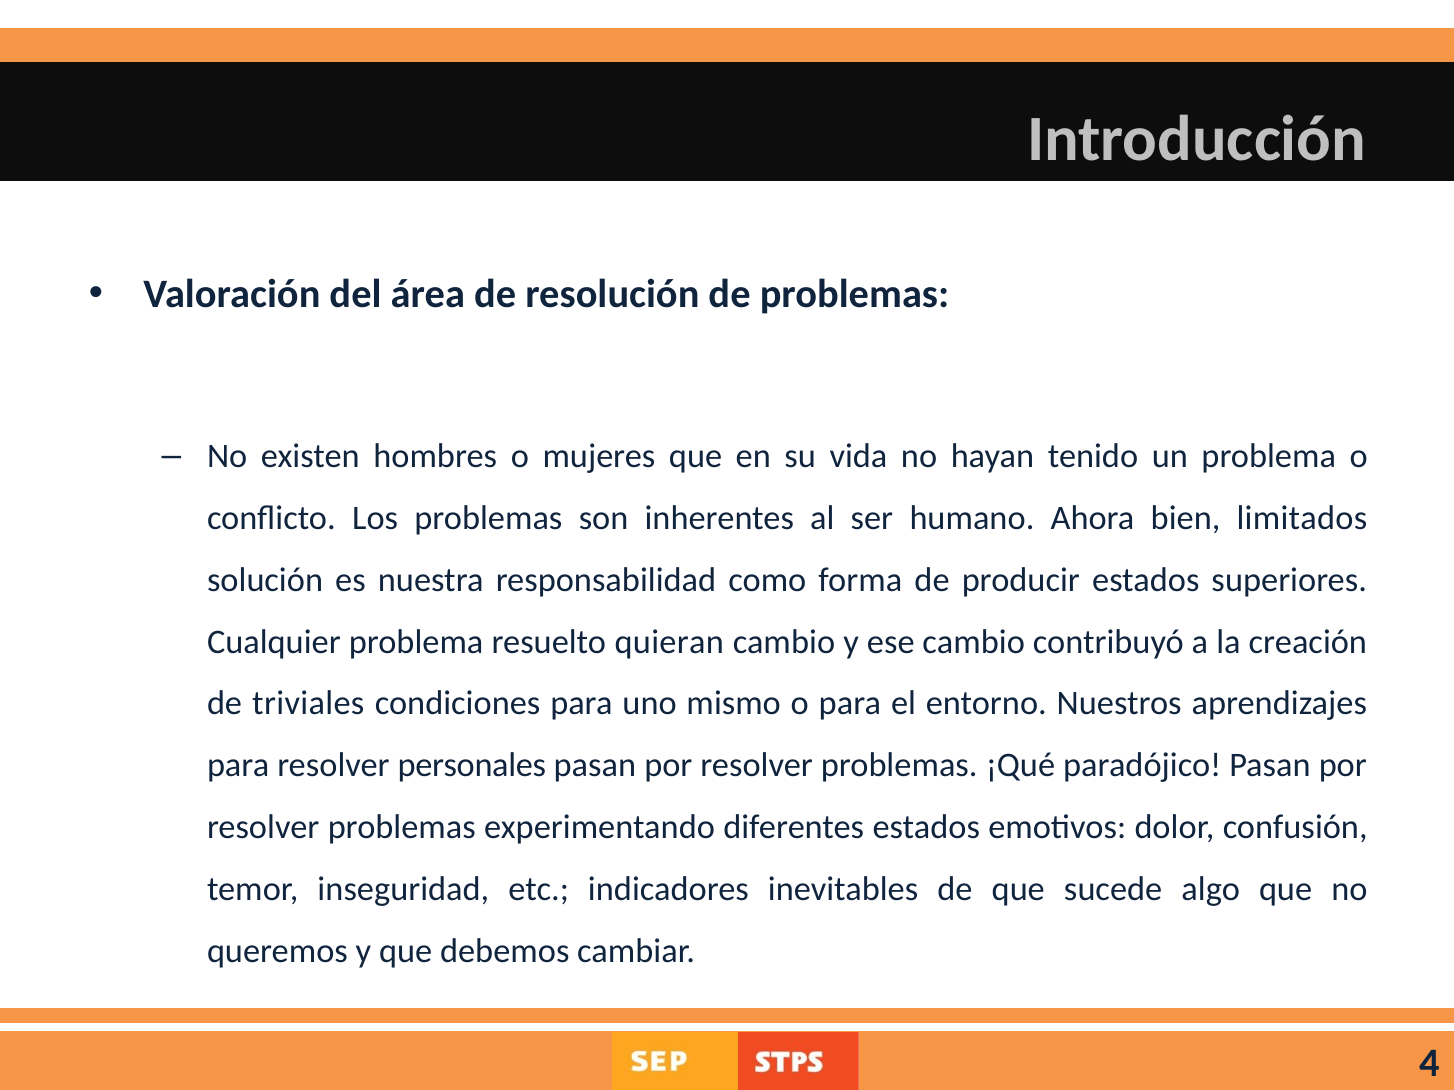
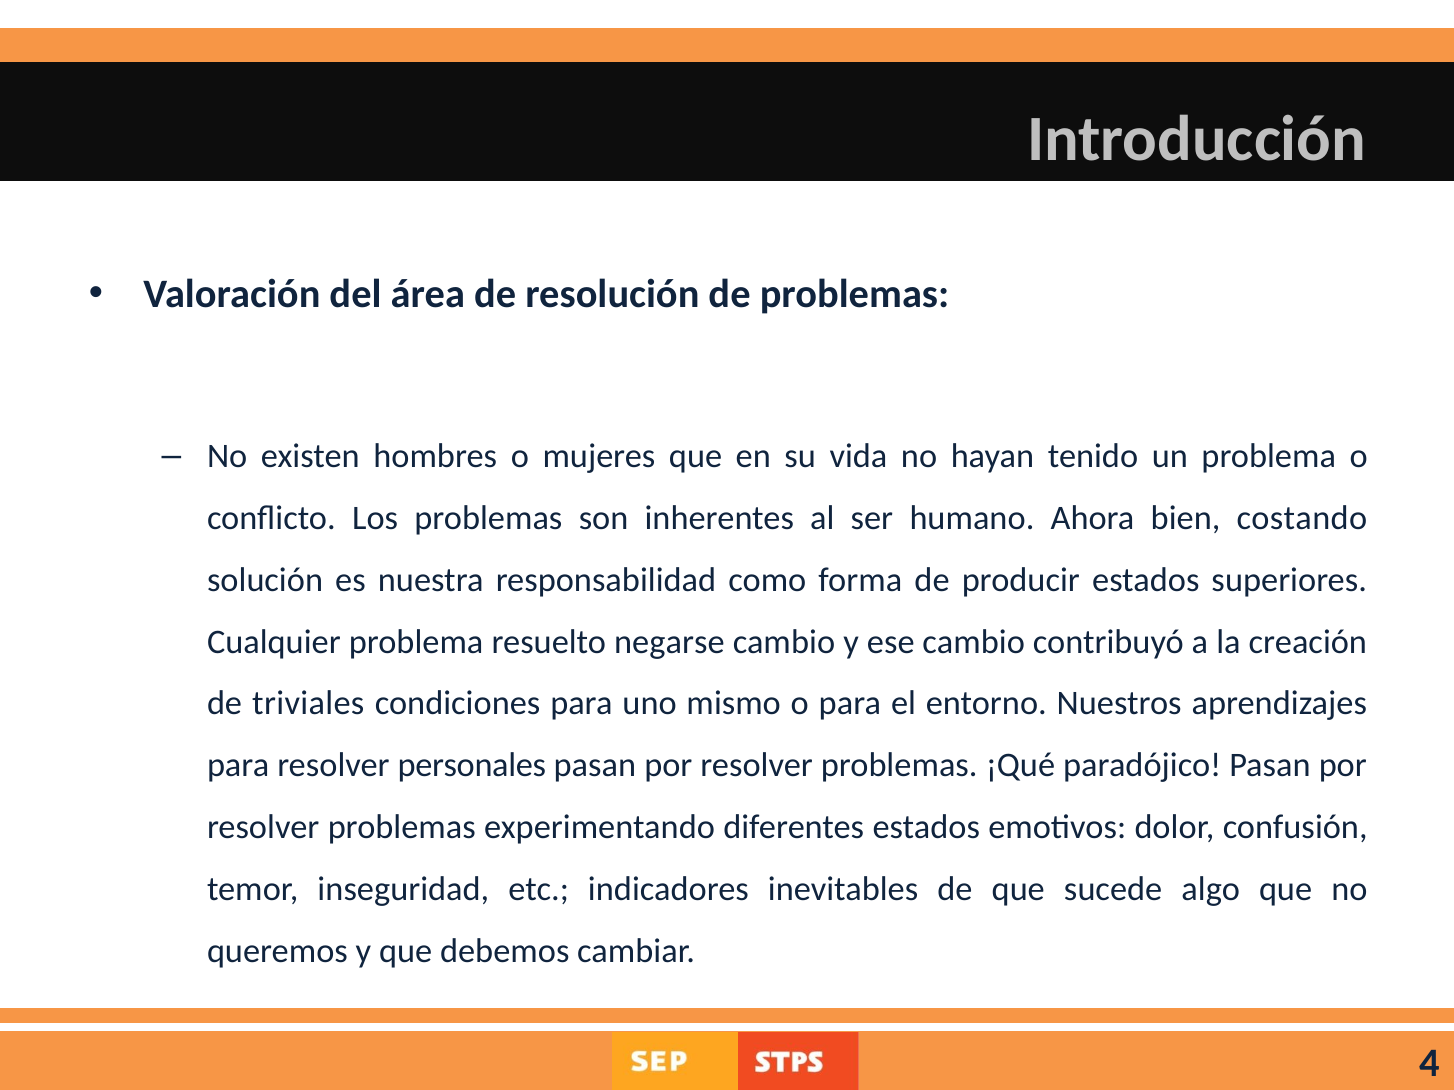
limitados: limitados -> costando
quieran: quieran -> negarse
